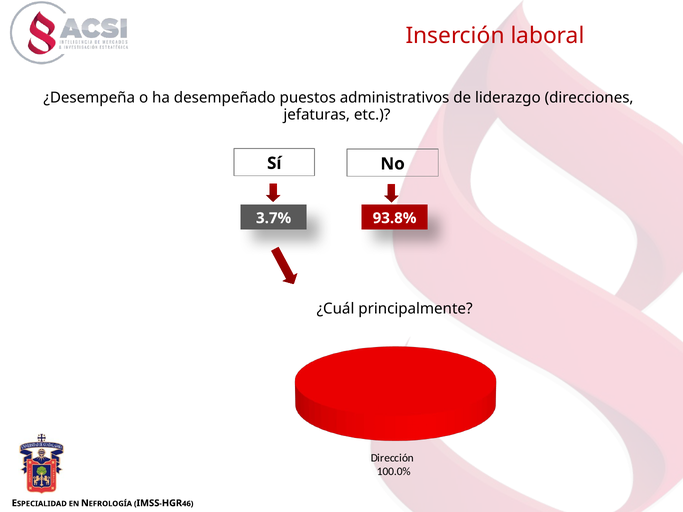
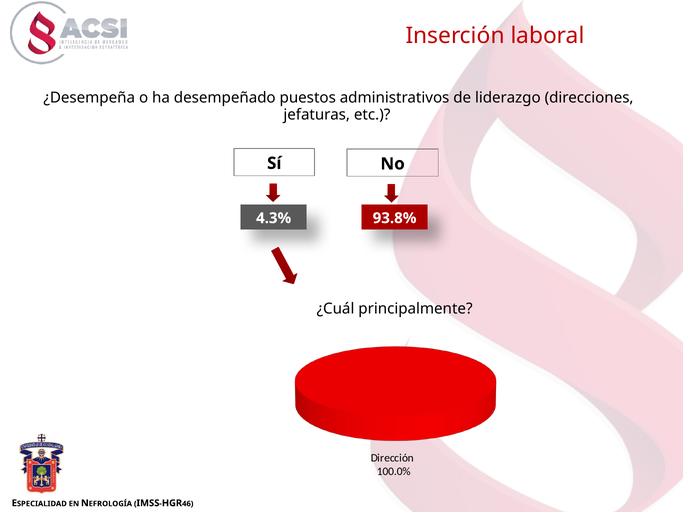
3.7%: 3.7% -> 4.3%
